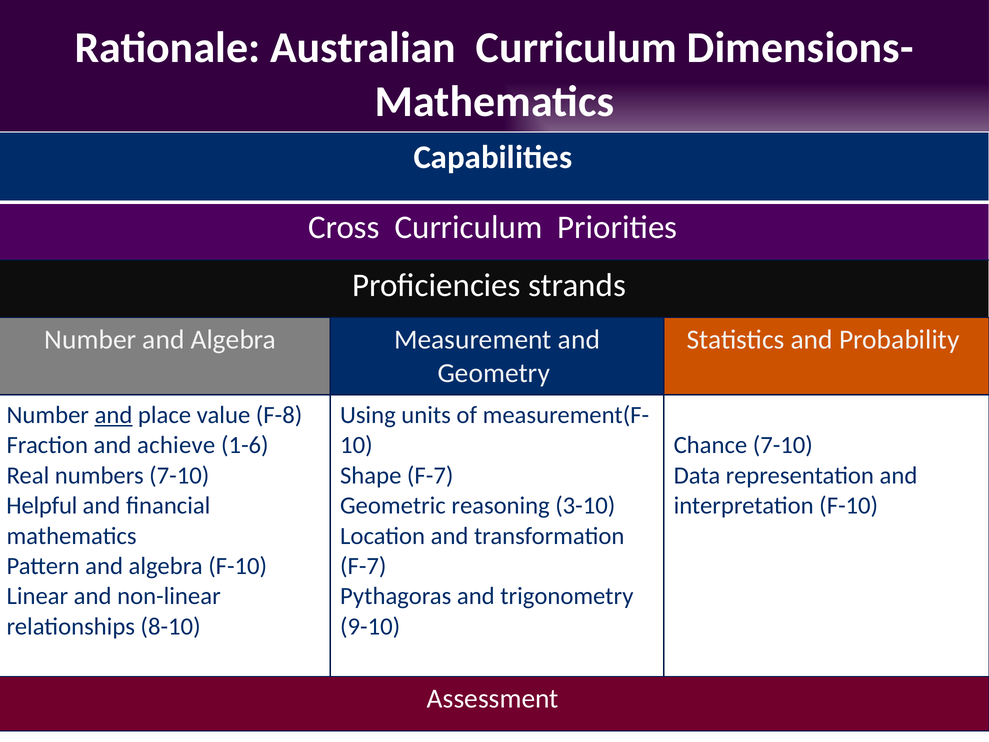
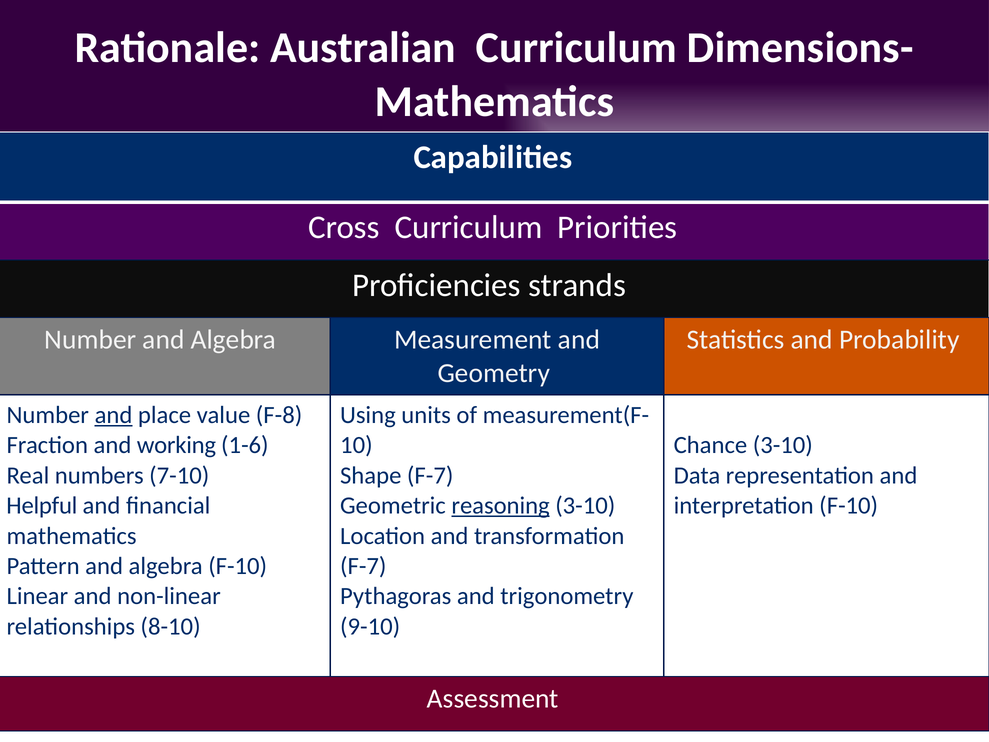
achieve: achieve -> working
Chance 7-10: 7-10 -> 3-10
reasoning underline: none -> present
